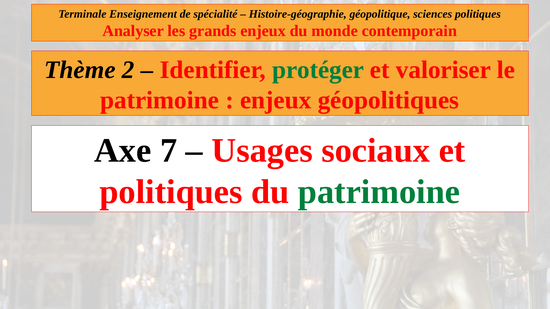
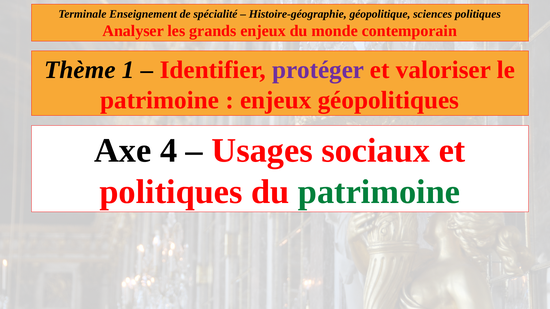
2: 2 -> 1
protéger colour: green -> purple
7: 7 -> 4
